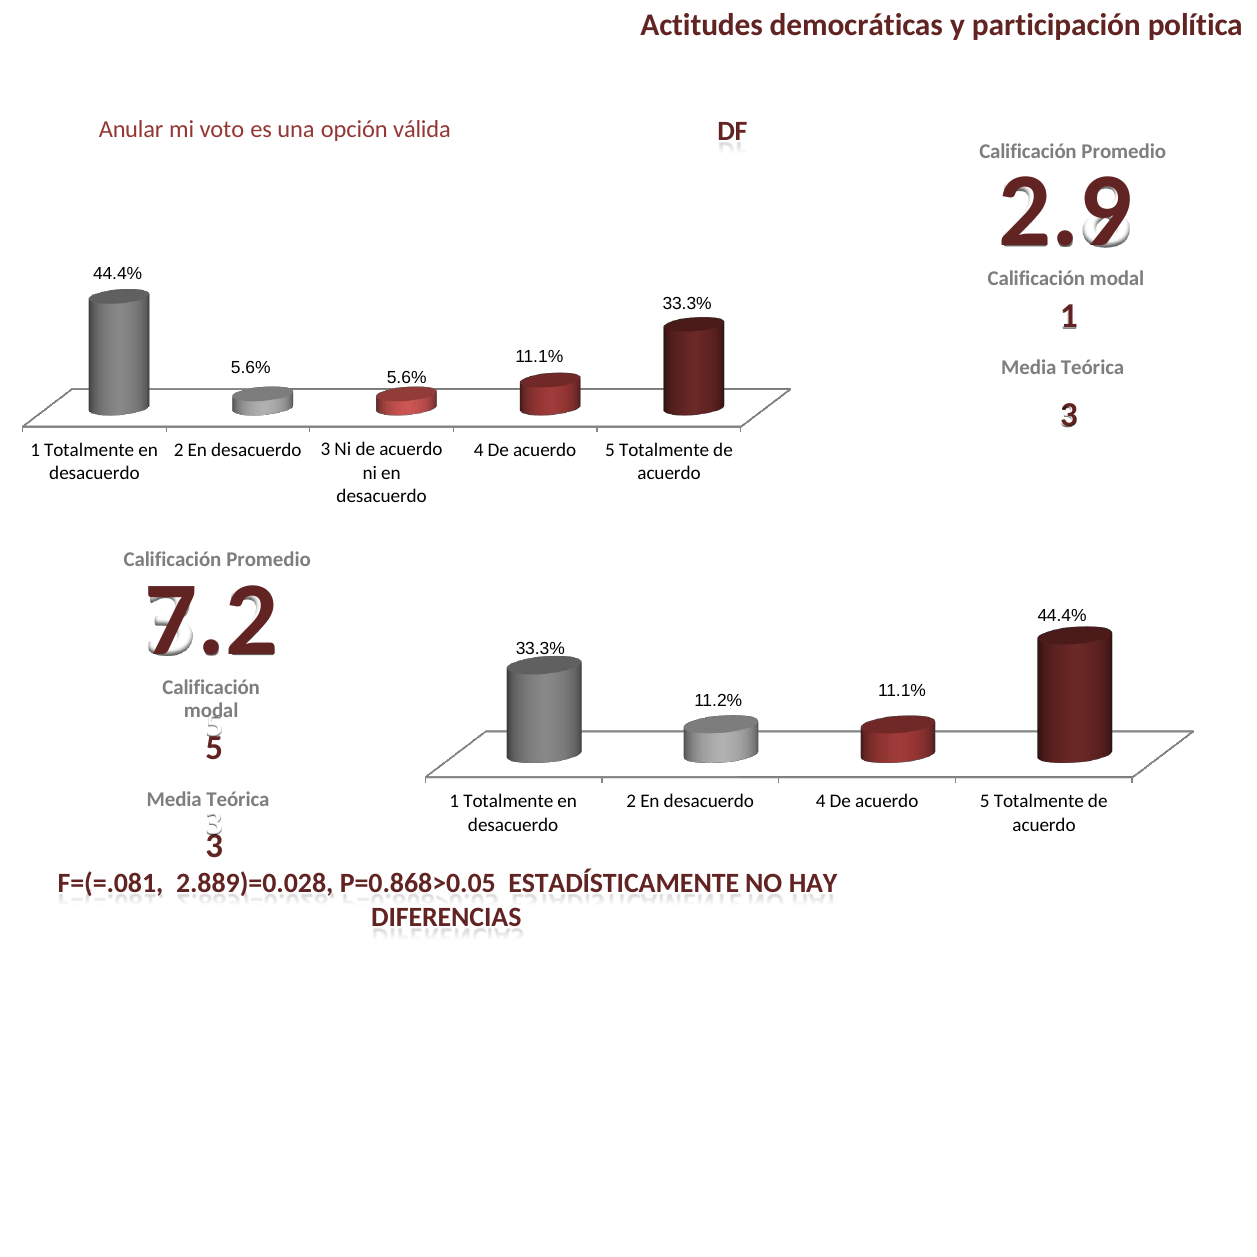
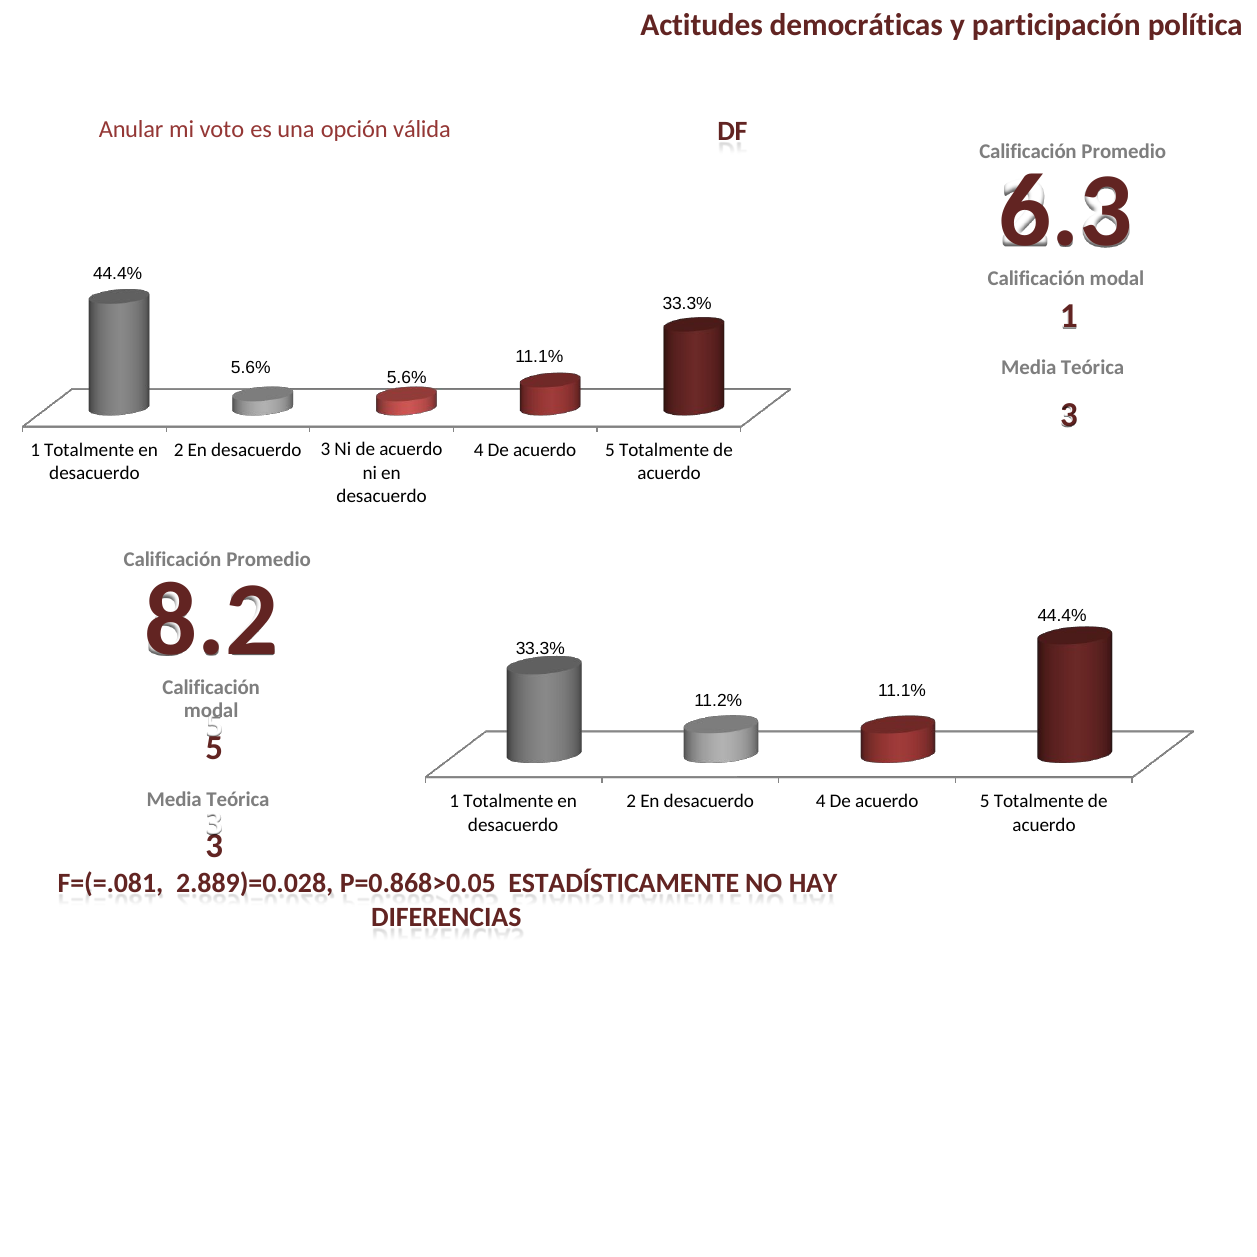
2.9: 2.9 -> 6.3
7.2: 7.2 -> 8.2
